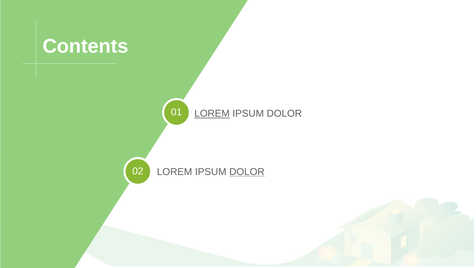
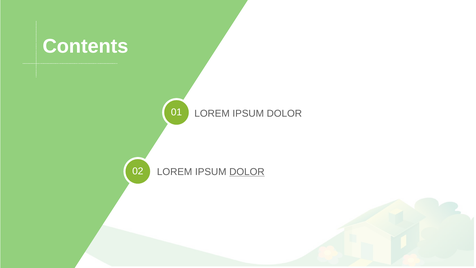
LOREM at (212, 114) underline: present -> none
